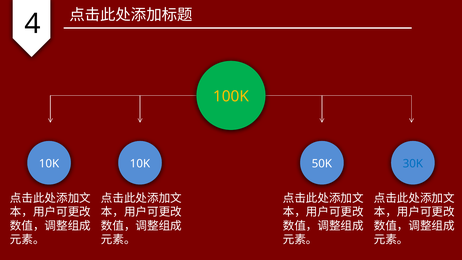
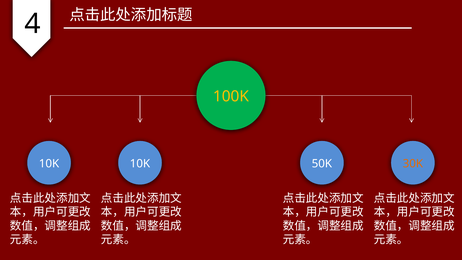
30K colour: blue -> orange
